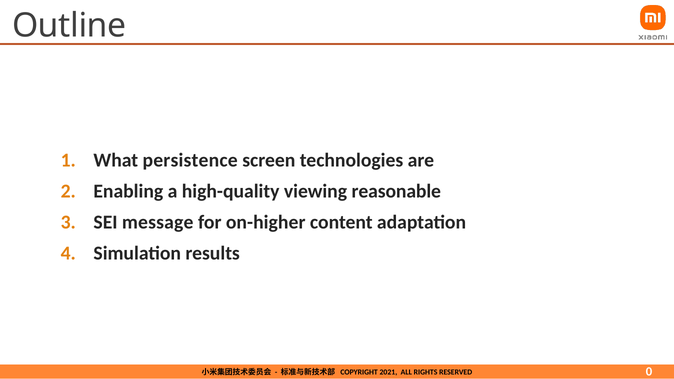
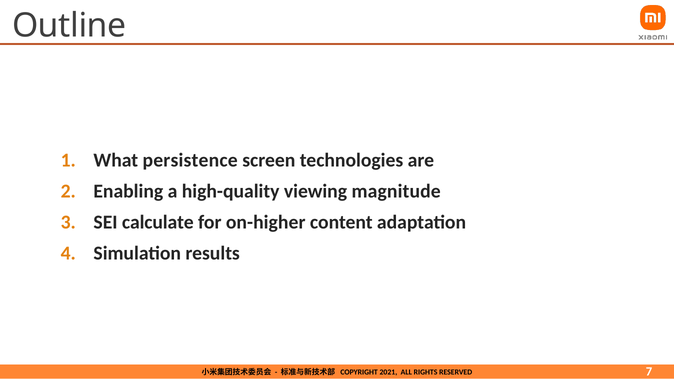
reasonable: reasonable -> magnitude
message: message -> calculate
0: 0 -> 7
